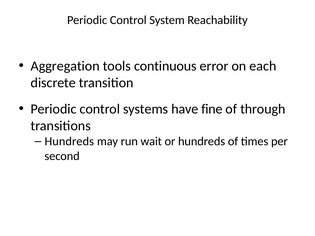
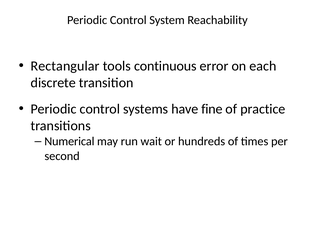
Aggregation: Aggregation -> Rectangular
through: through -> practice
Hundreds at (69, 142): Hundreds -> Numerical
